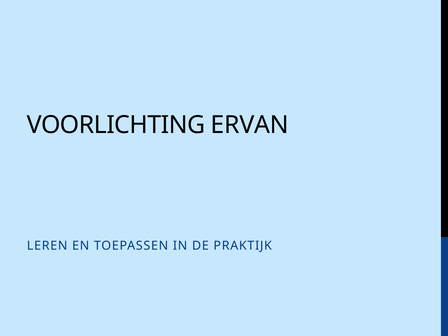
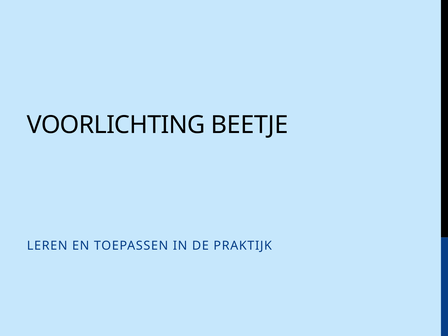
ERVAN: ERVAN -> BEETJE
